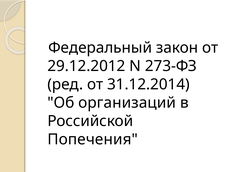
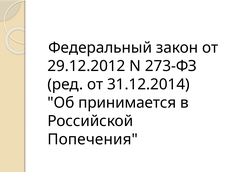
организаций: организаций -> принимается
